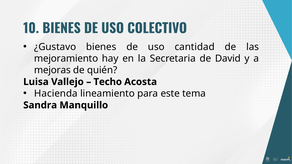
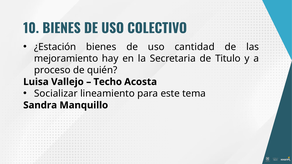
¿Gustavo: ¿Gustavo -> ¿Estación
David: David -> Titulo
mejoras: mejoras -> proceso
Hacienda: Hacienda -> Socializar
